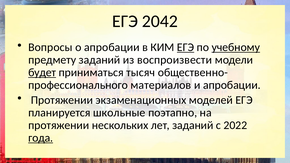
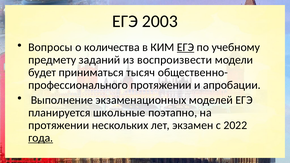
2042: 2042 -> 2003
о апробации: апробации -> количества
учебному underline: present -> none
будет underline: present -> none
материалов at (161, 85): материалов -> протяжении
Протяжении at (62, 100): Протяжении -> Выполнение
лет заданий: заданий -> экзамен
